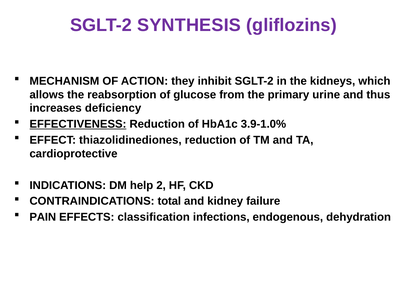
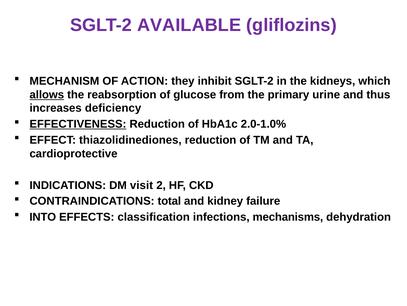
SYNTHESIS: SYNTHESIS -> AVAILABLE
allows underline: none -> present
3.9-1.0%: 3.9-1.0% -> 2.0-1.0%
help: help -> visit
PAIN: PAIN -> INTO
endogenous: endogenous -> mechanisms
